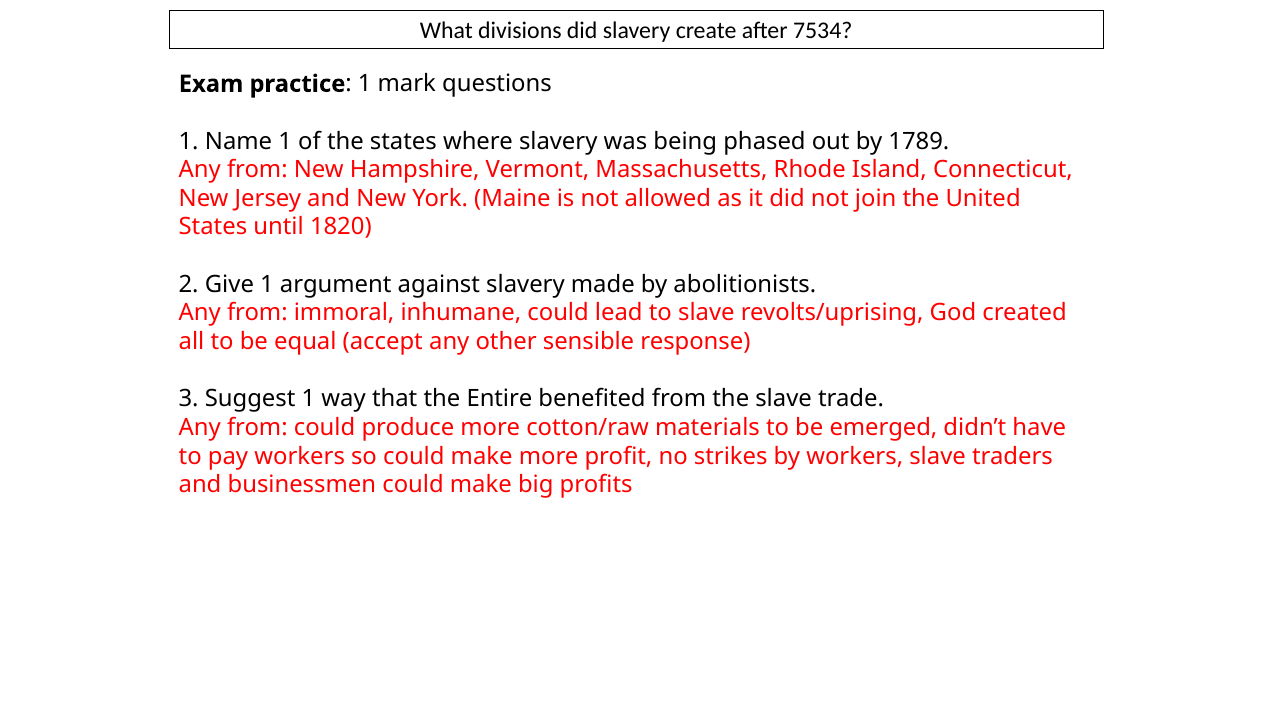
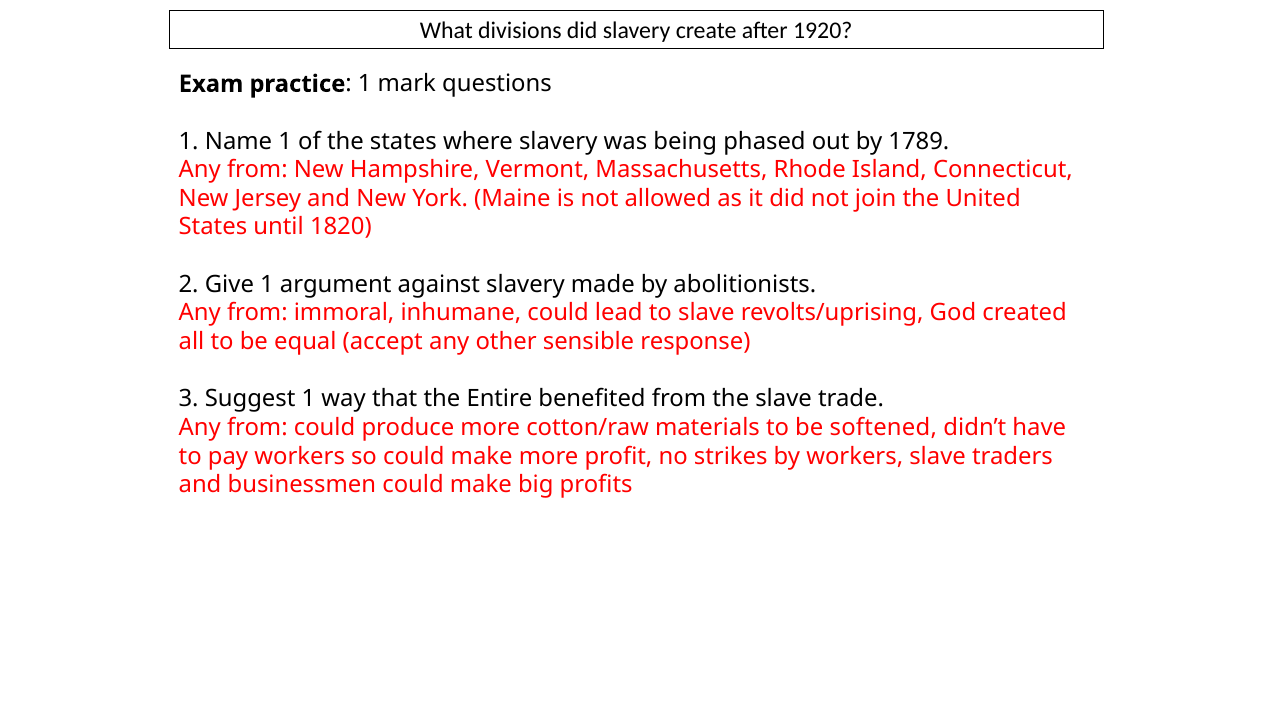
7534: 7534 -> 1920
emerged: emerged -> softened
